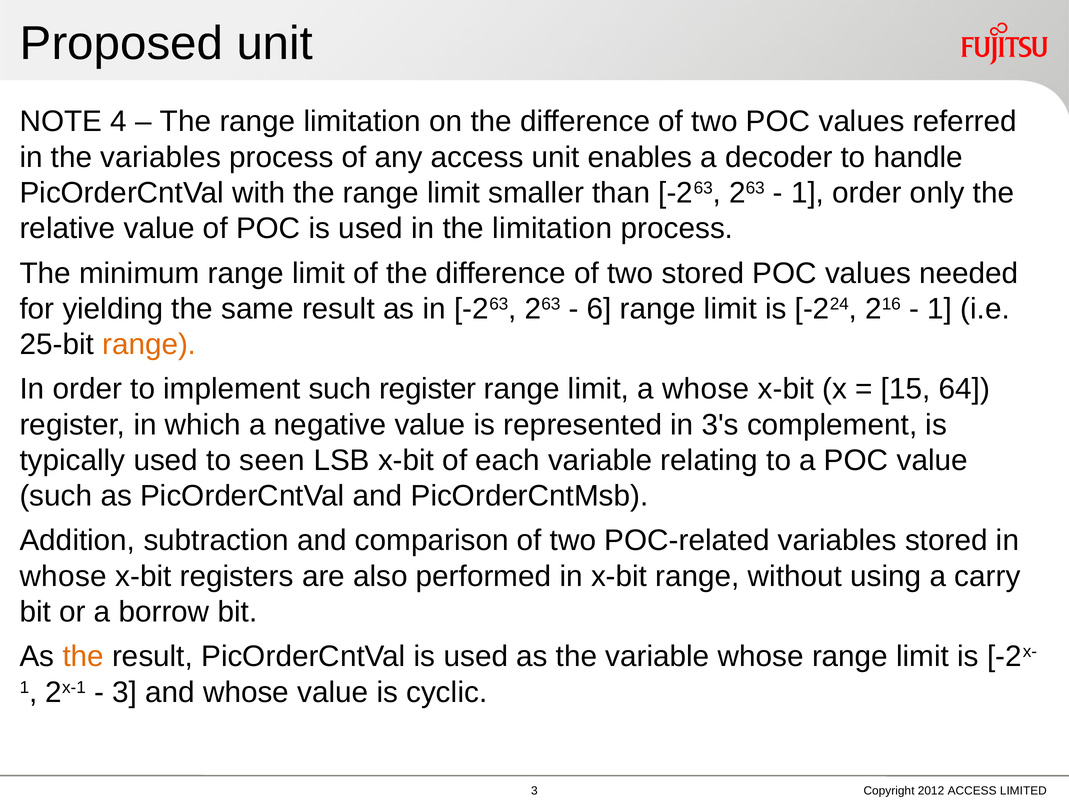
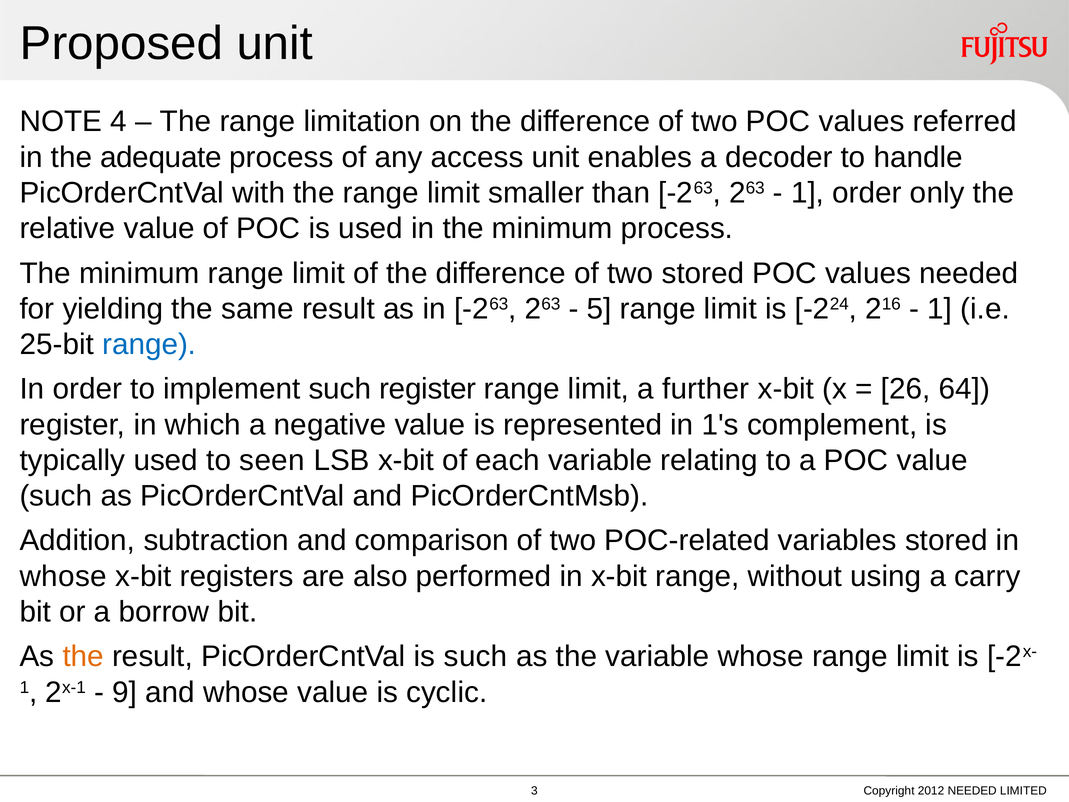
the variables: variables -> adequate
in the limitation: limitation -> minimum
6: 6 -> 5
range at (149, 344) colour: orange -> blue
a whose: whose -> further
15: 15 -> 26
3's: 3's -> 1's
PicOrderCntVal is used: used -> such
3 at (125, 692): 3 -> 9
2012 ACCESS: ACCESS -> NEEDED
